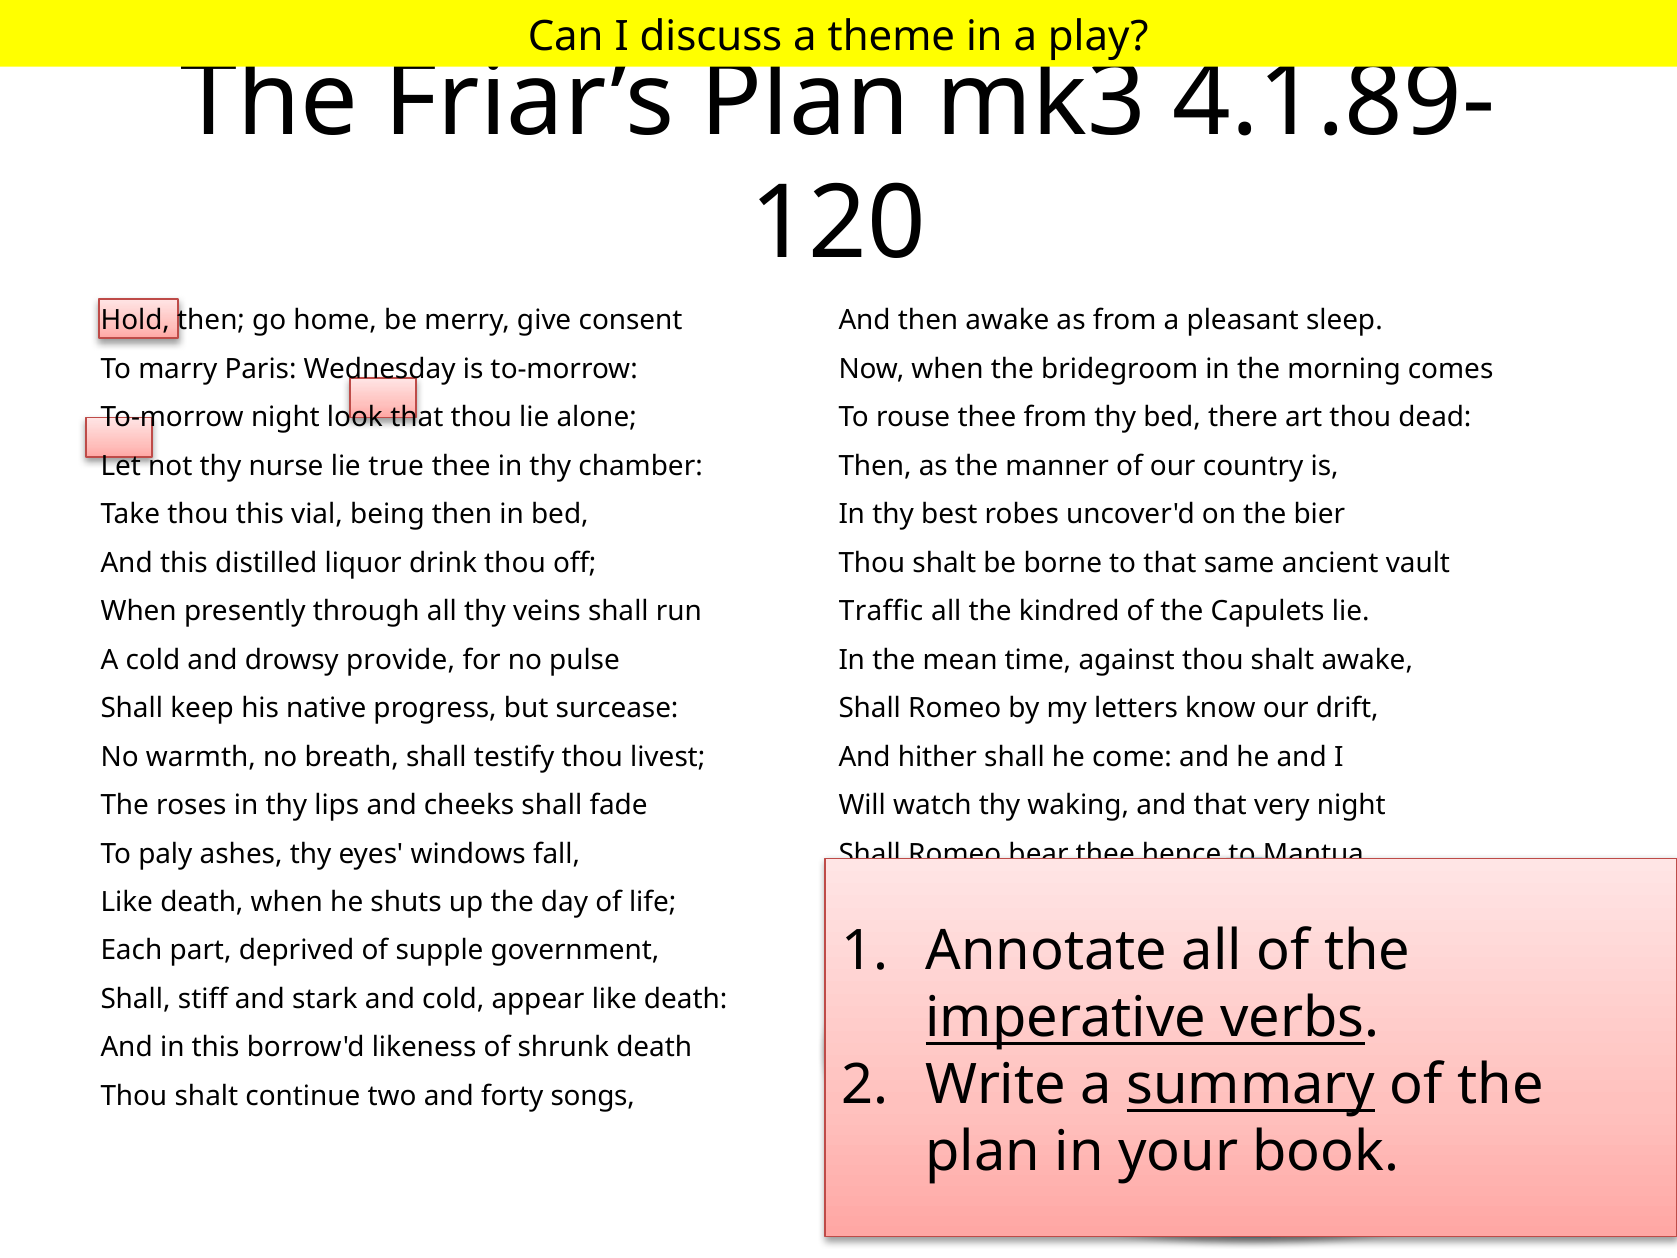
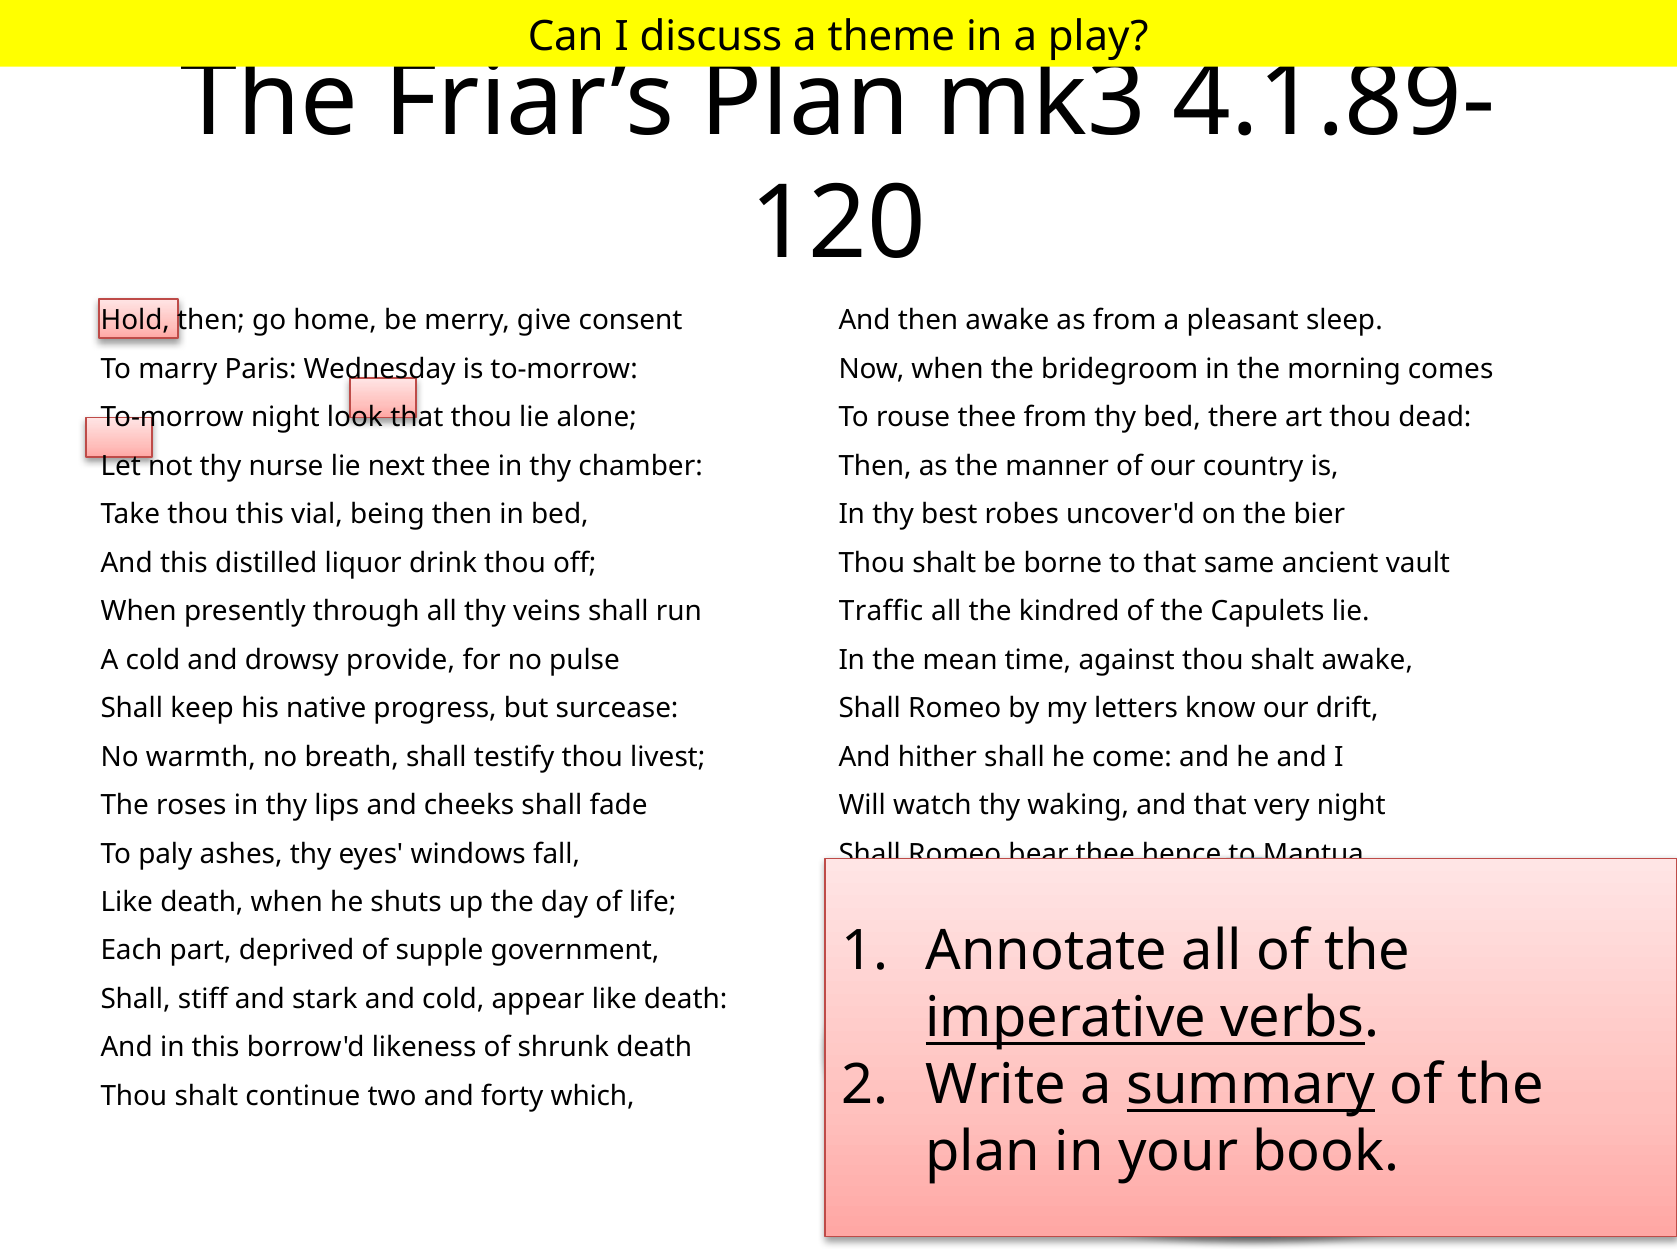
true: true -> next
songs: songs -> which
